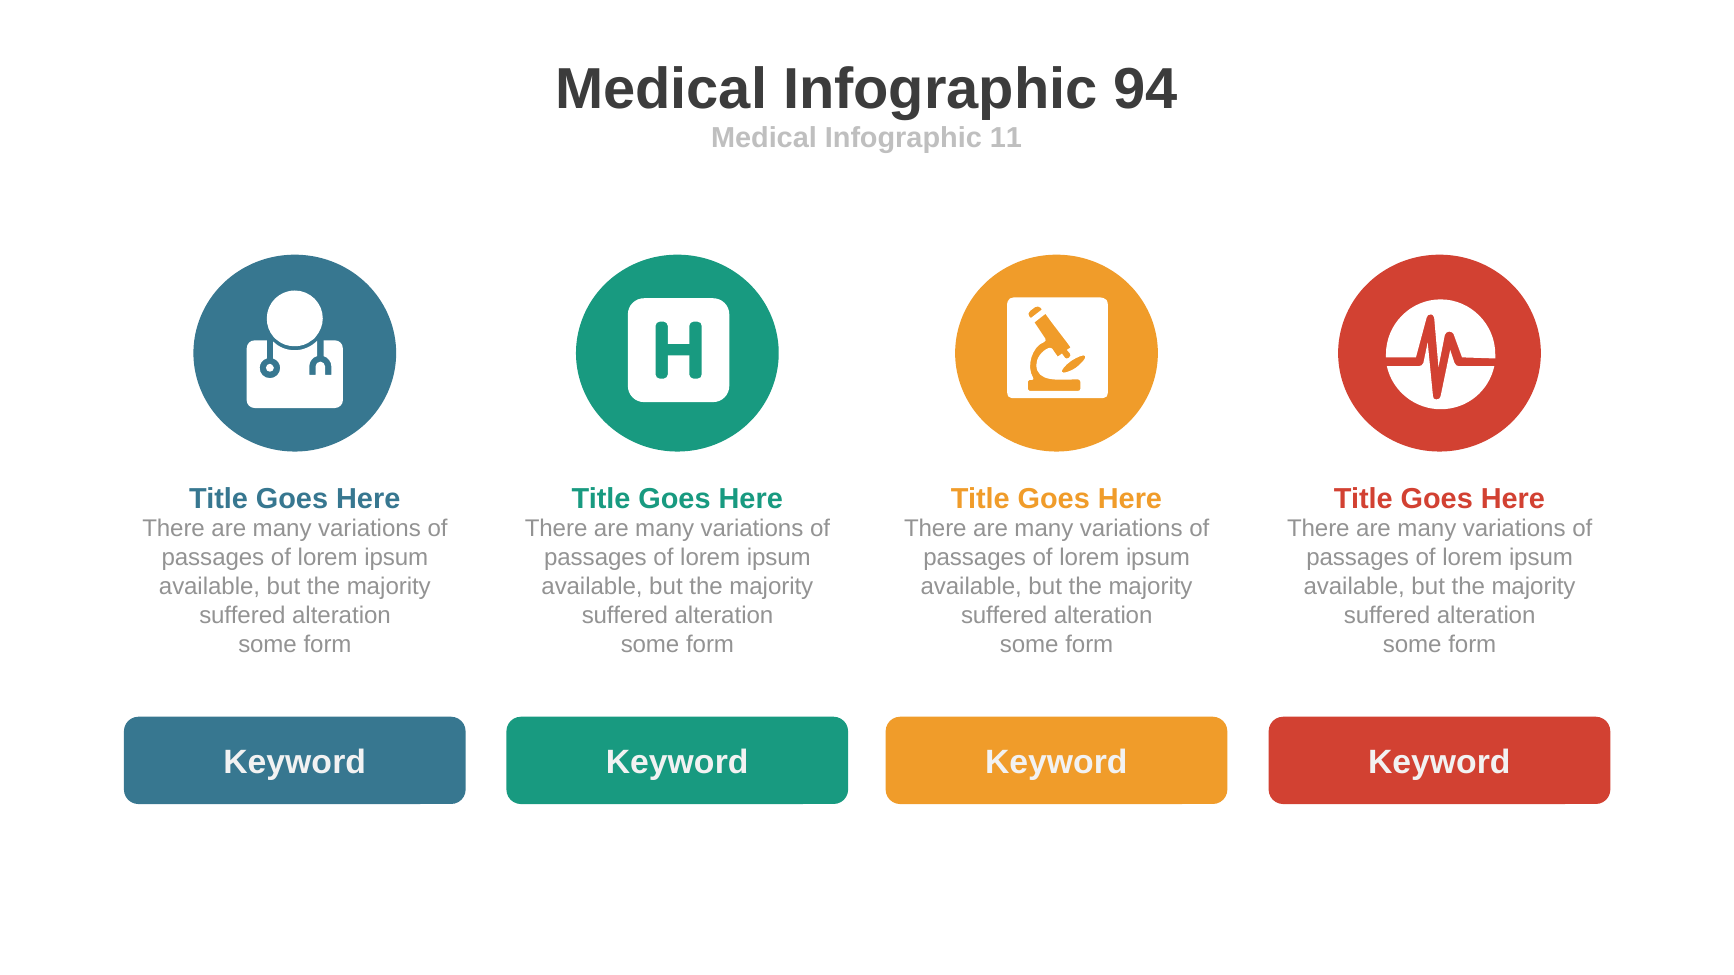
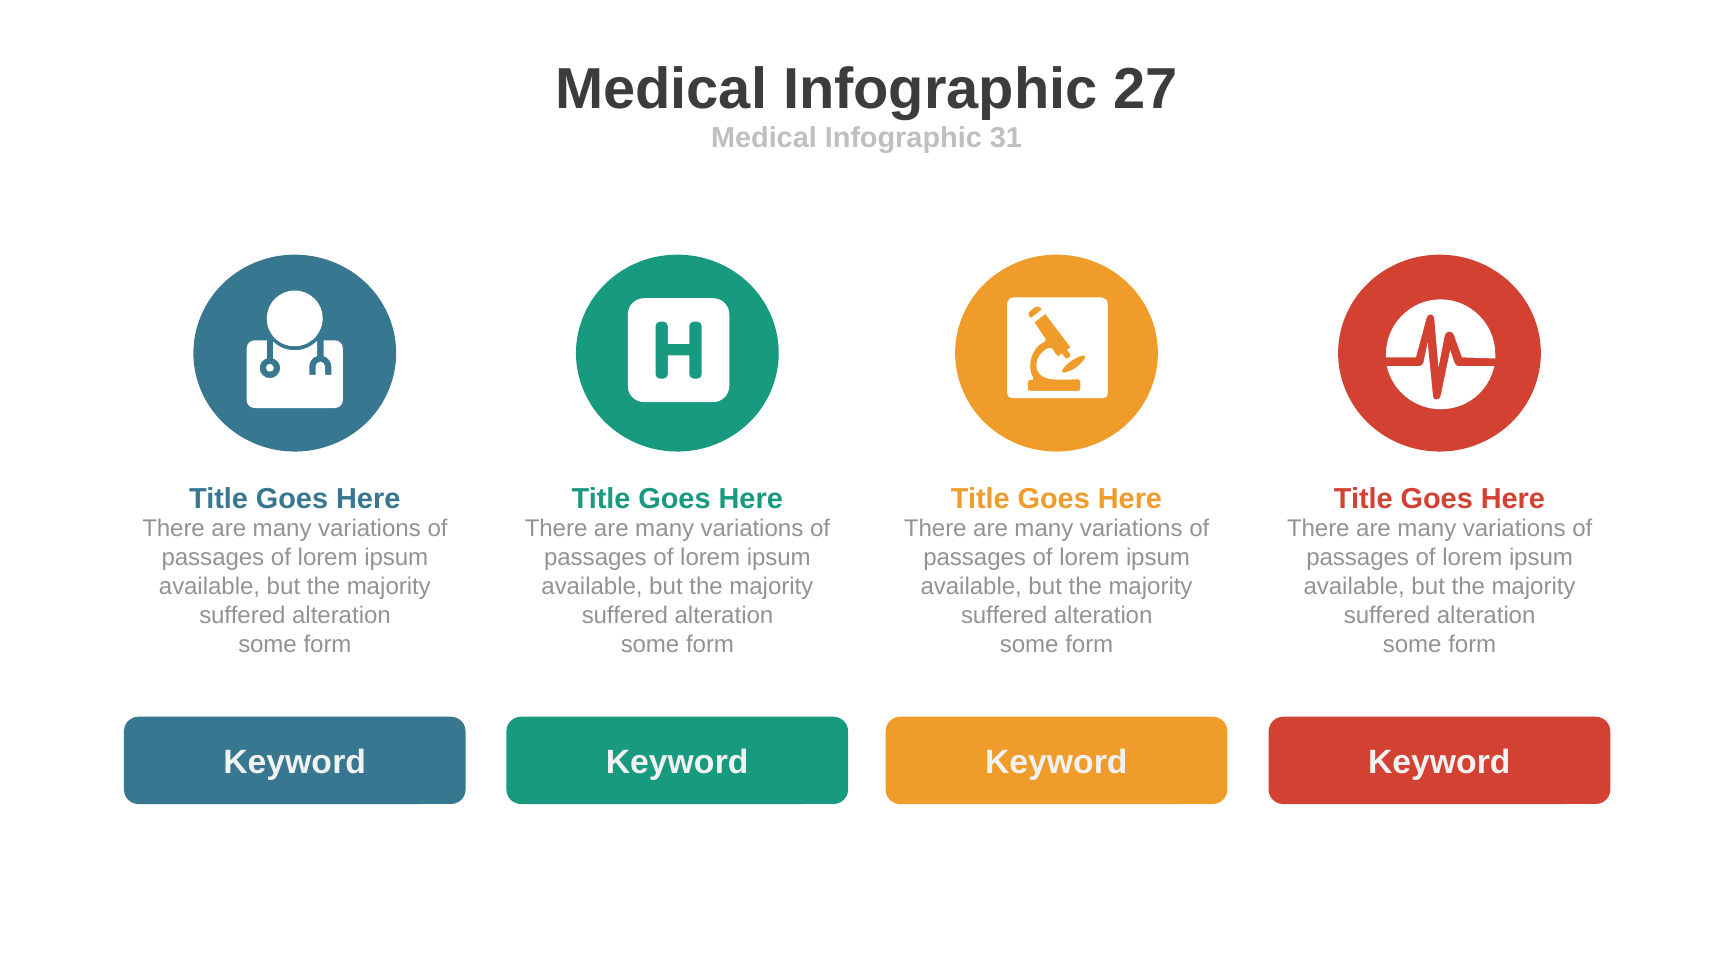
94: 94 -> 27
11: 11 -> 31
